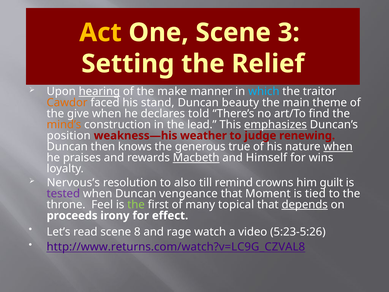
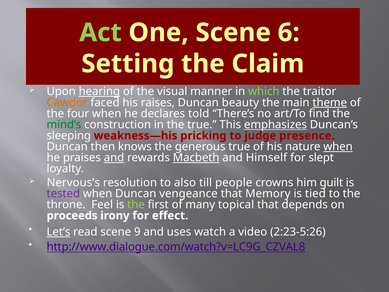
Act colour: yellow -> light green
3: 3 -> 6
Relief: Relief -> Claim
make: make -> visual
which colour: light blue -> light green
stand: stand -> raises
theme underline: none -> present
give: give -> four
mind’s colour: orange -> green
the lead: lead -> true
position: position -> sleeping
weather: weather -> pricking
renewing: renewing -> presence
and at (114, 158) underline: none -> present
wins: wins -> slept
remind: remind -> people
Moment: Moment -> Memory
depends underline: present -> none
Let’s underline: none -> present
8: 8 -> 9
rage: rage -> uses
5:23-5:26: 5:23-5:26 -> 2:23-5:26
http://www.returns.com/watch?v=LC9G_CZVAL8: http://www.returns.com/watch?v=LC9G_CZVAL8 -> http://www.dialogue.com/watch?v=LC9G_CZVAL8
